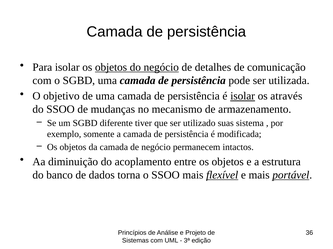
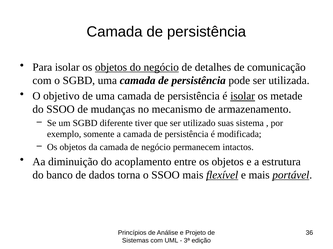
através: através -> metade
